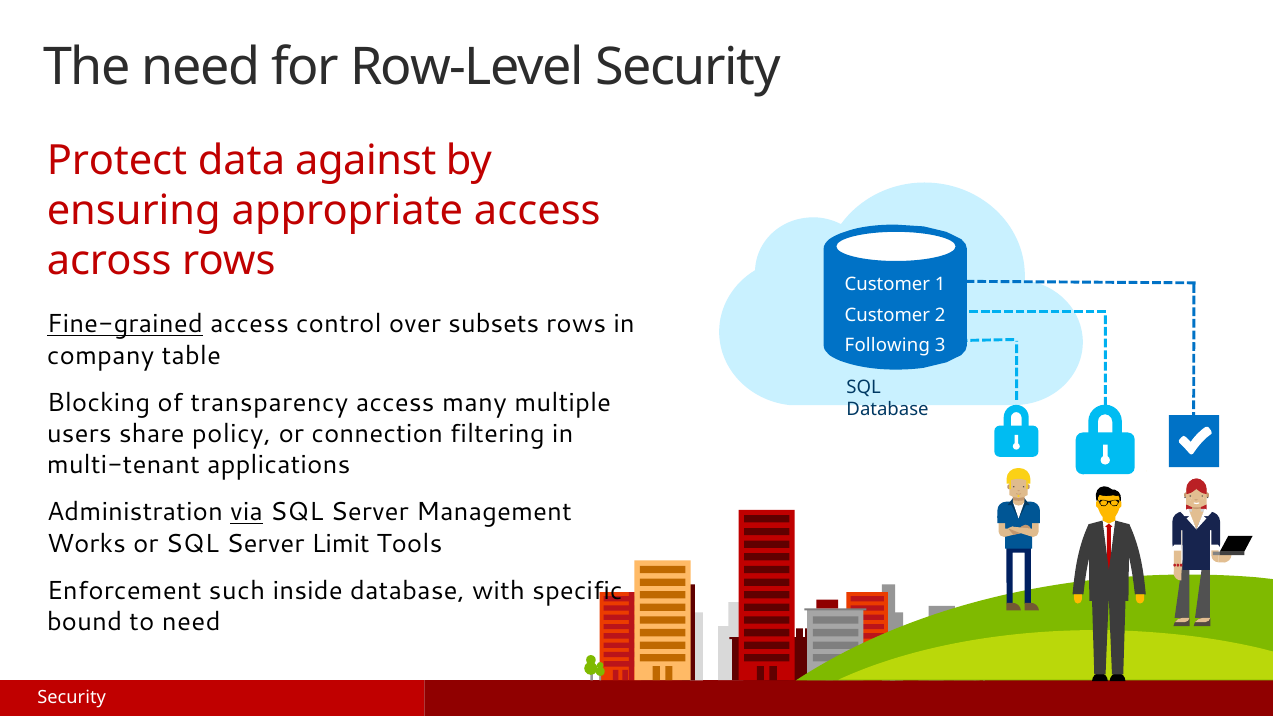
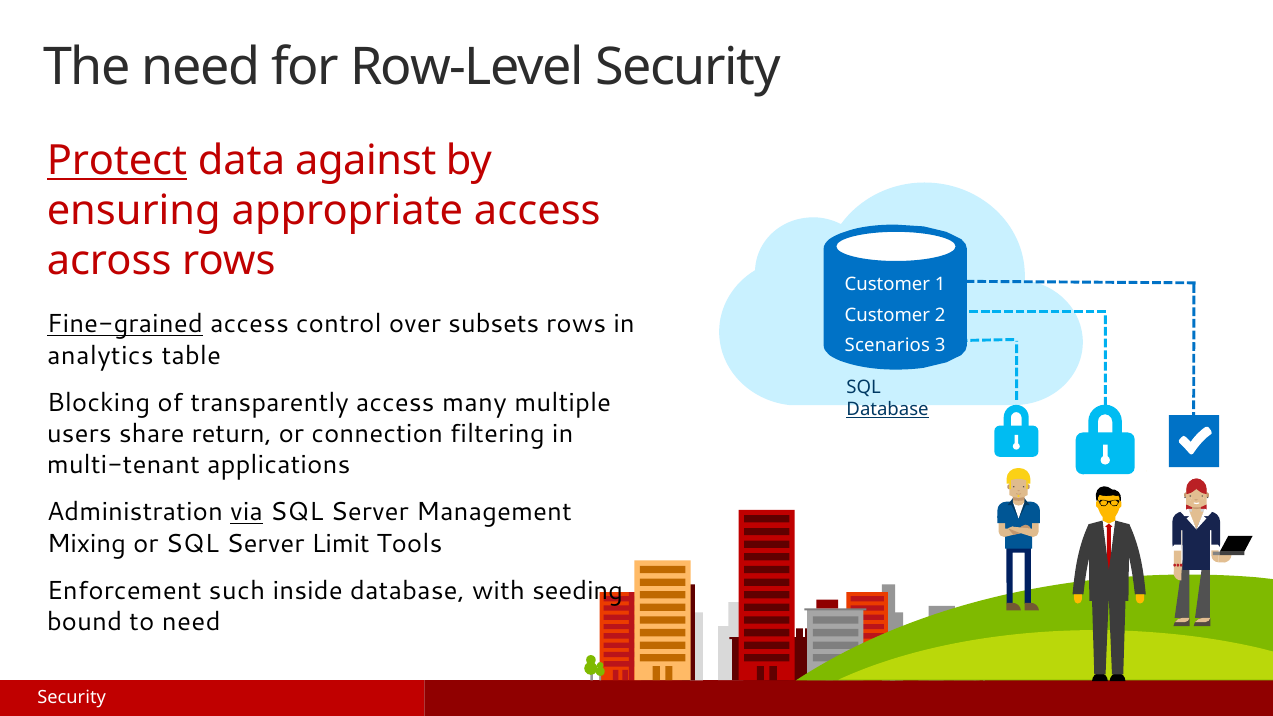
Protect underline: none -> present
Following: Following -> Scenarios
company: company -> analytics
transparency: transparency -> transparently
Database at (888, 410) underline: none -> present
policy: policy -> return
Works: Works -> Mixing
specific: specific -> seeding
